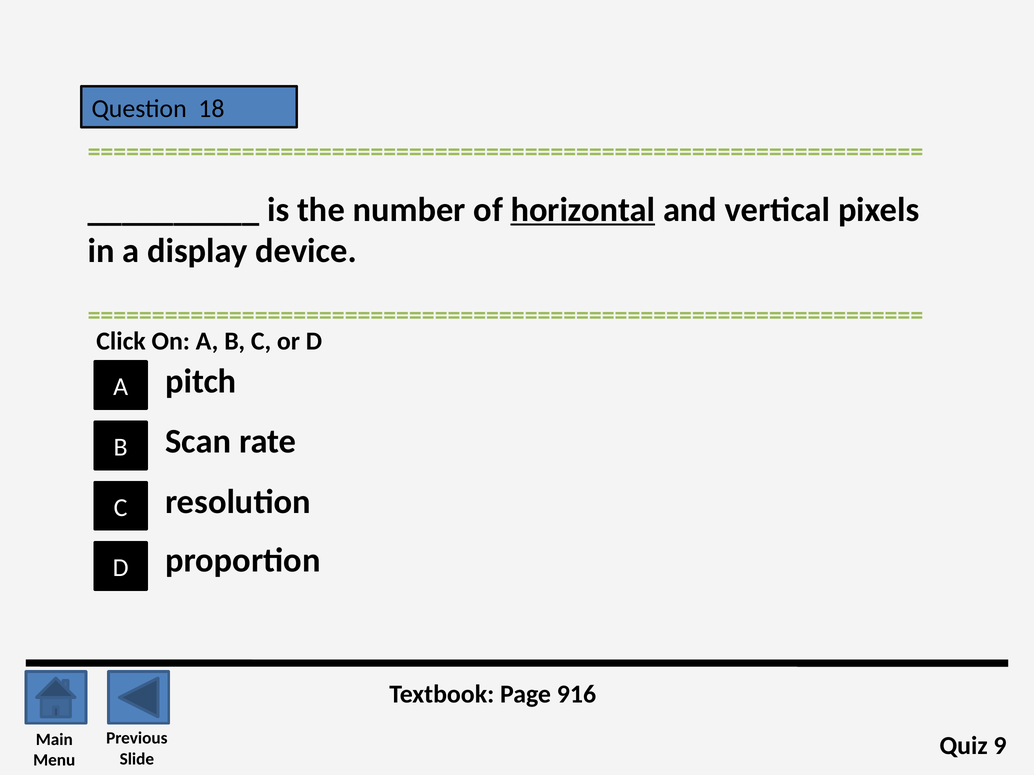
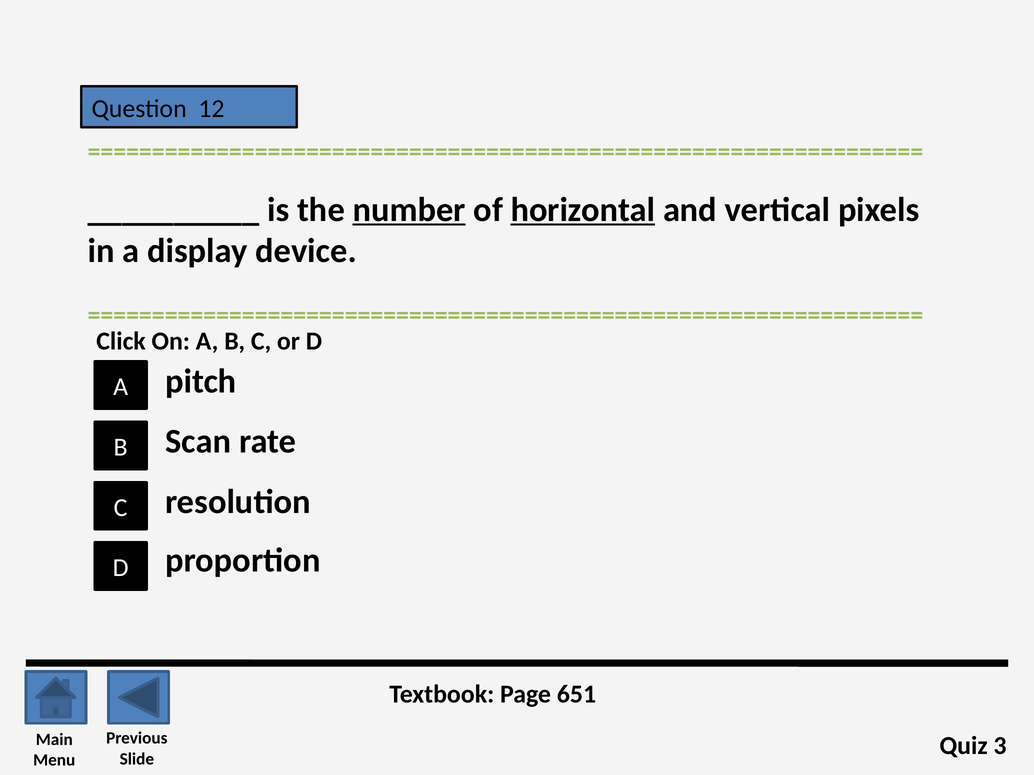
18: 18 -> 12
number underline: none -> present
916: 916 -> 651
9: 9 -> 3
